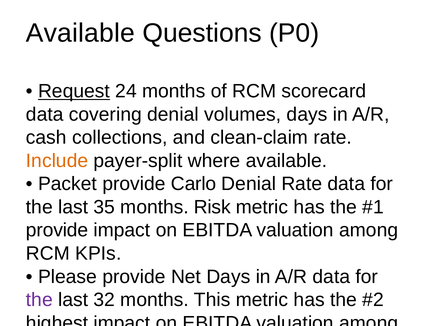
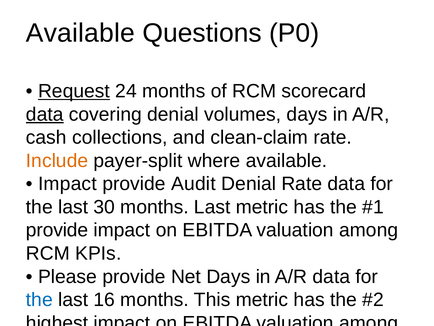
data at (45, 114) underline: none -> present
Packet at (68, 184): Packet -> Impact
Carlo: Carlo -> Audit
35: 35 -> 30
months Risk: Risk -> Last
the at (39, 299) colour: purple -> blue
32: 32 -> 16
